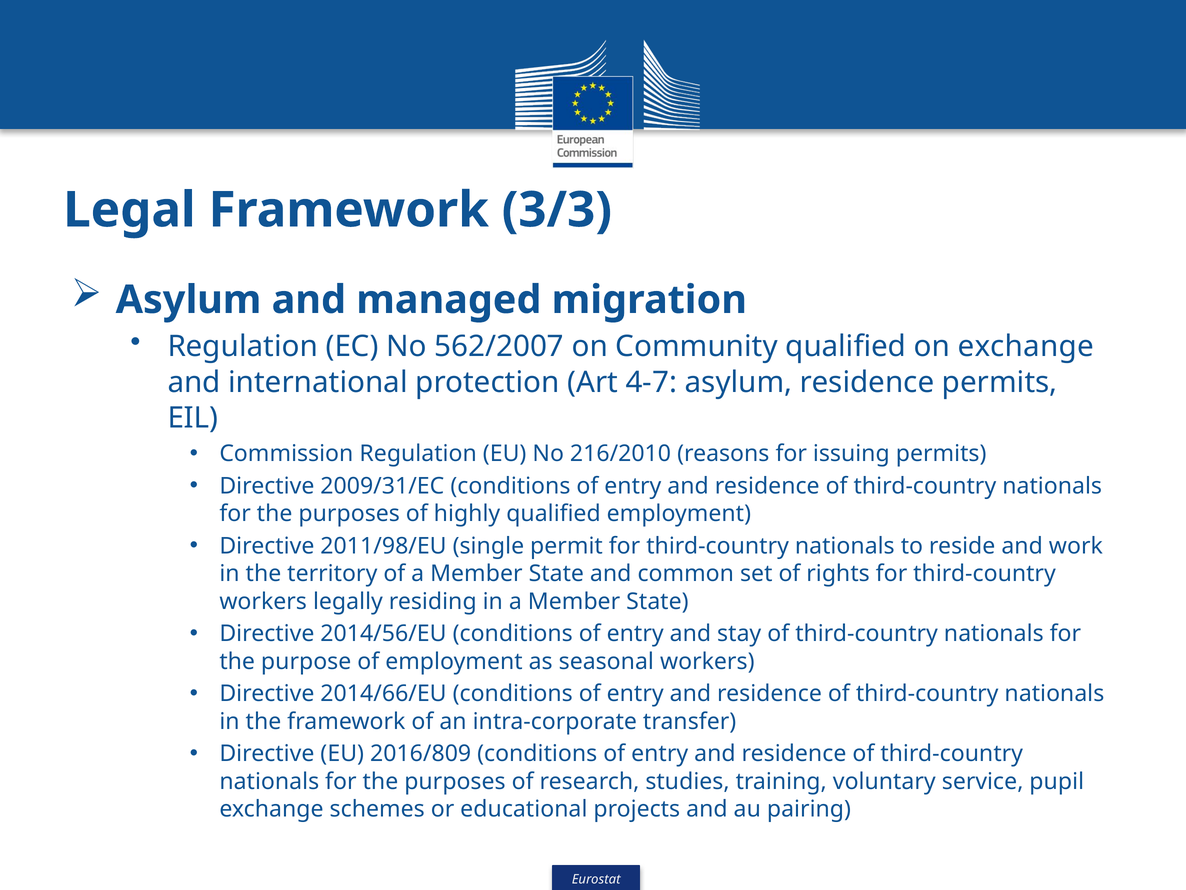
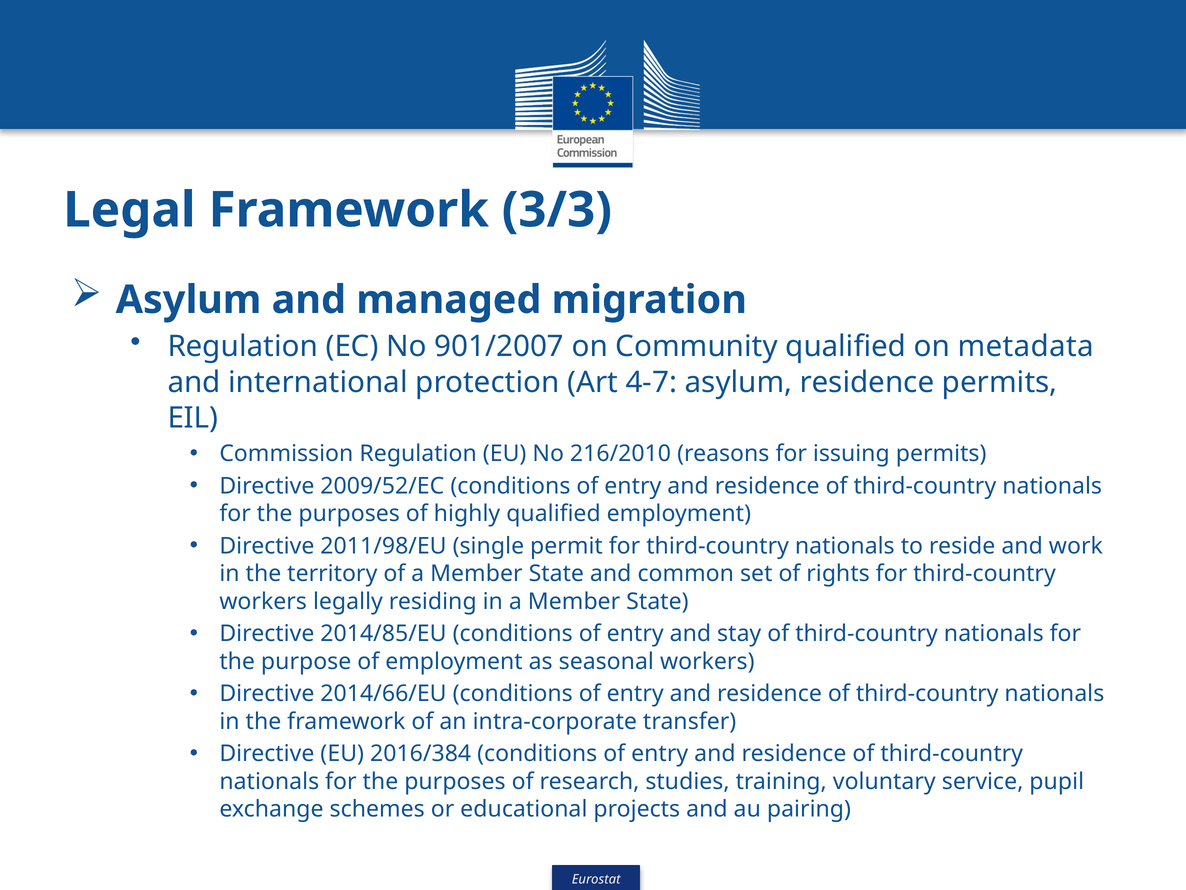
562/2007: 562/2007 -> 901/2007
on exchange: exchange -> metadata
2009/31/EC: 2009/31/EC -> 2009/52/EC
2014/56/EU: 2014/56/EU -> 2014/85/EU
2016/809: 2016/809 -> 2016/384
